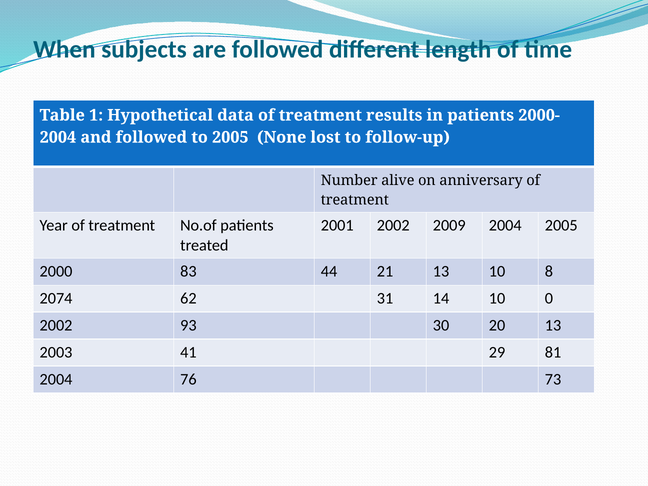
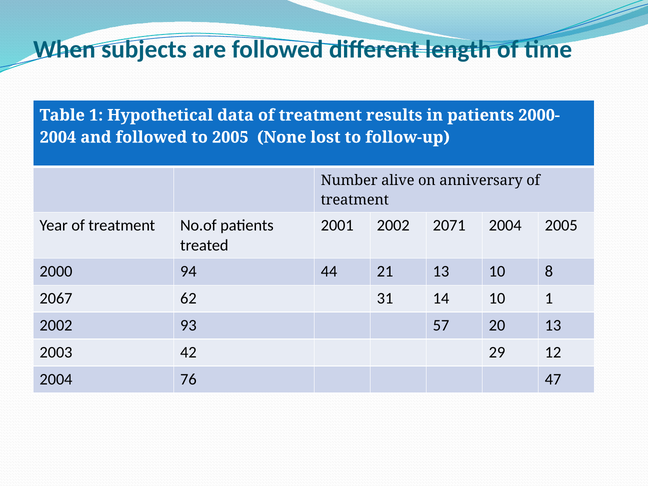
2009: 2009 -> 2071
83: 83 -> 94
2074: 2074 -> 2067
10 0: 0 -> 1
30: 30 -> 57
41: 41 -> 42
81: 81 -> 12
73: 73 -> 47
